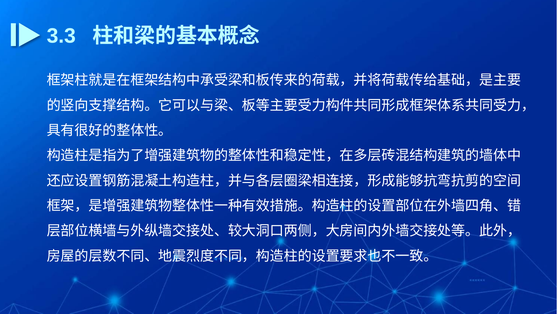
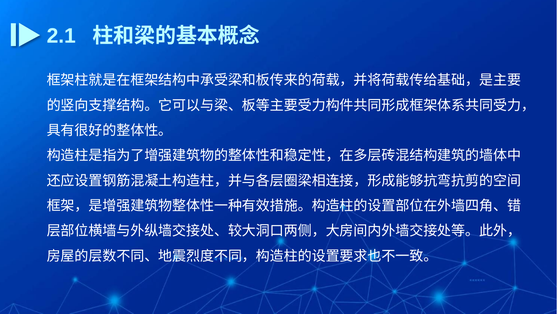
3.3: 3.3 -> 2.1
